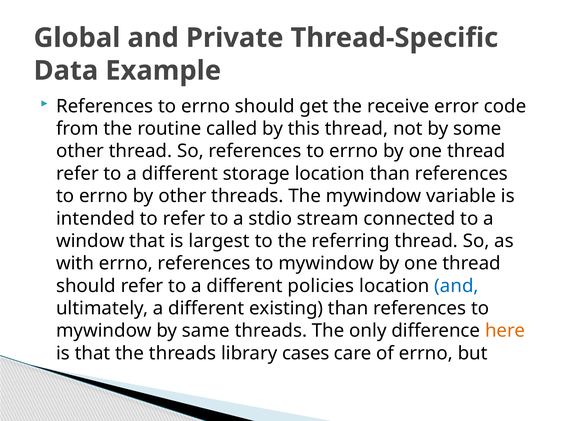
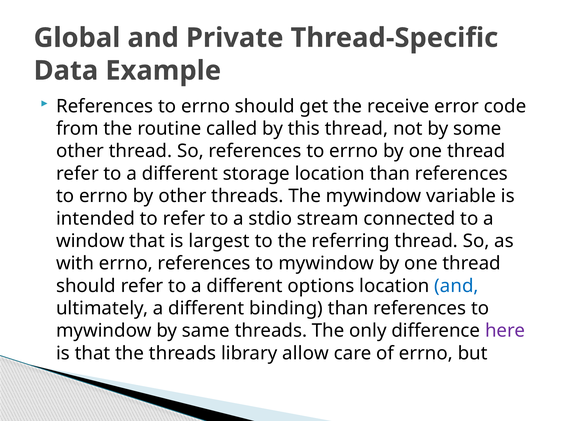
policies: policies -> options
existing: existing -> binding
here colour: orange -> purple
cases: cases -> allow
